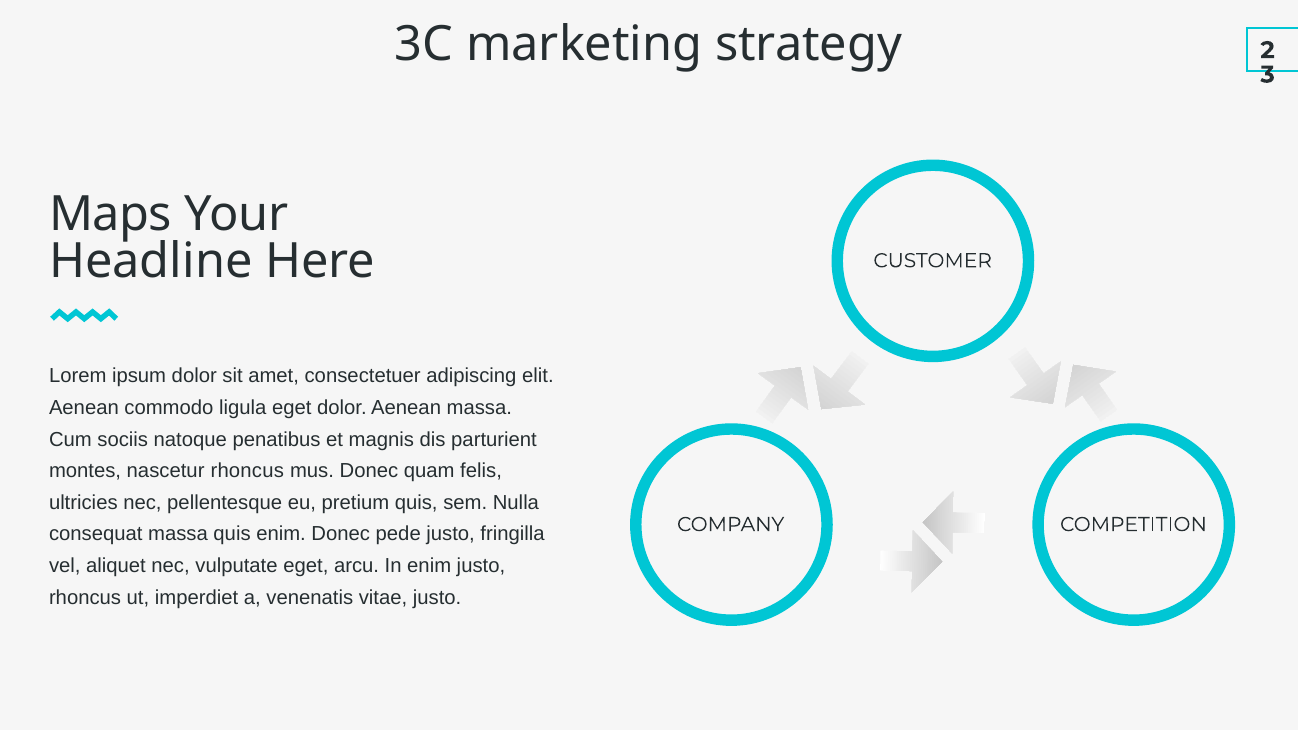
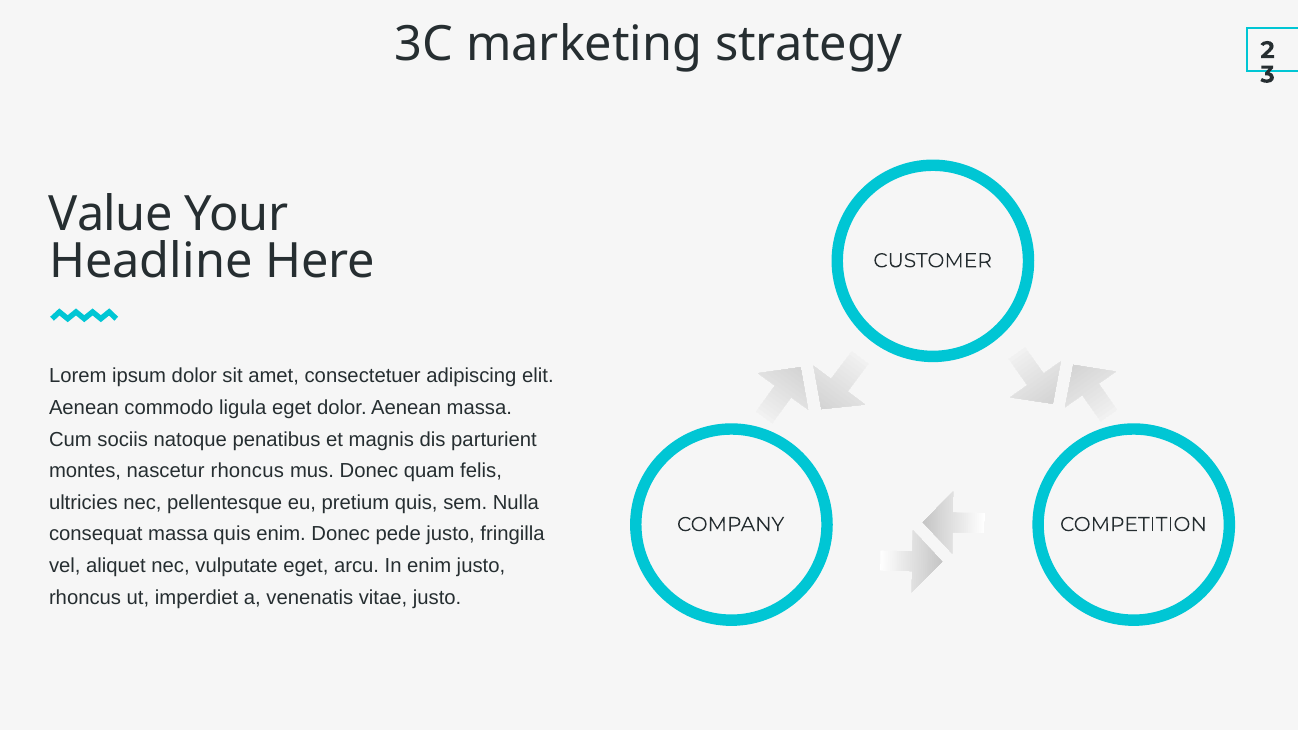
Maps: Maps -> Value
